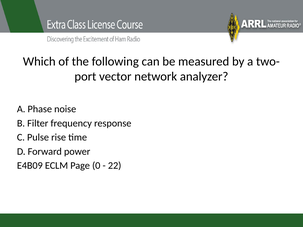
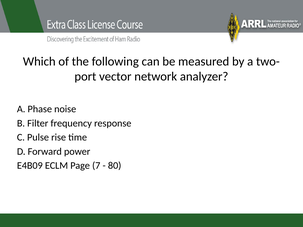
0: 0 -> 7
22: 22 -> 80
